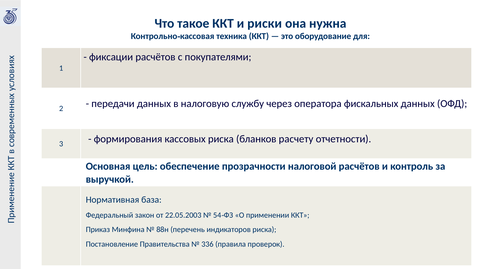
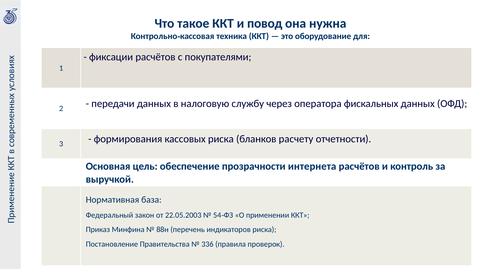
риски: риски -> повод
налоговой: налоговой -> интернета
